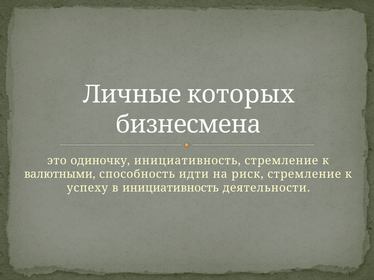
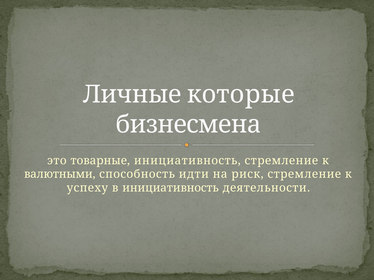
которых: которых -> которые
одиночку: одиночку -> товарные
